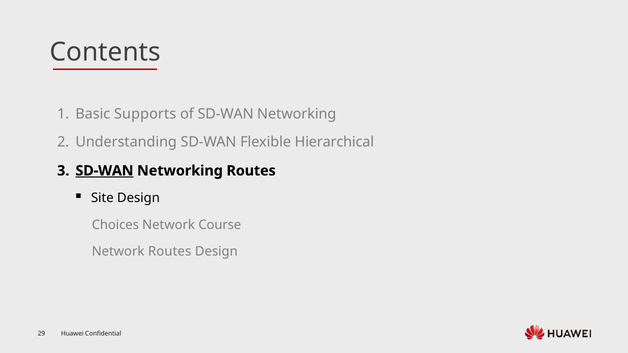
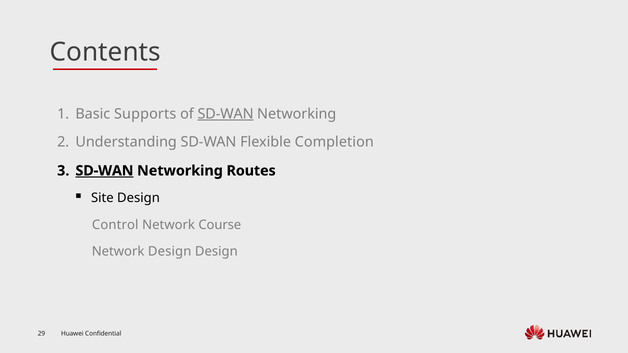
SD-WAN at (226, 114) underline: none -> present
Hierarchical: Hierarchical -> Completion
Choices: Choices -> Control
Network Routes: Routes -> Design
